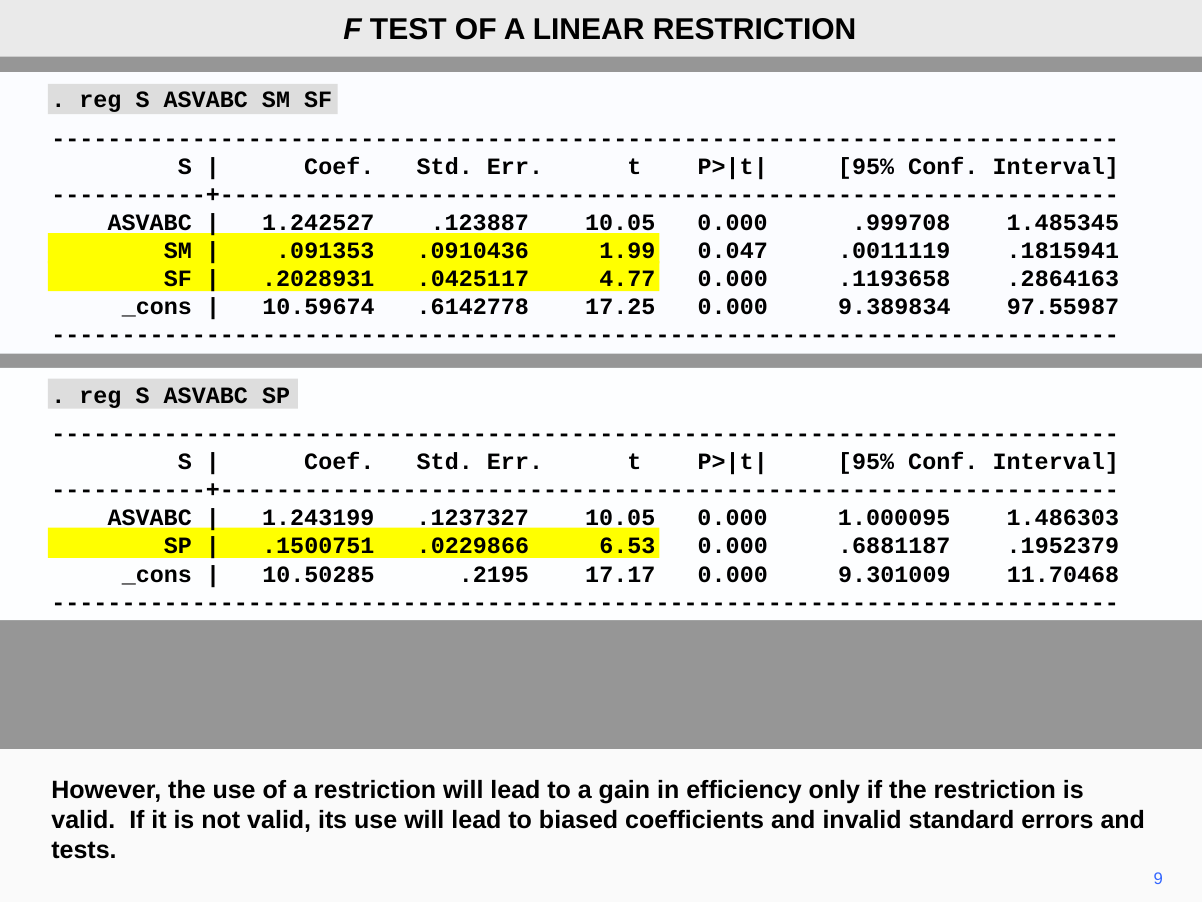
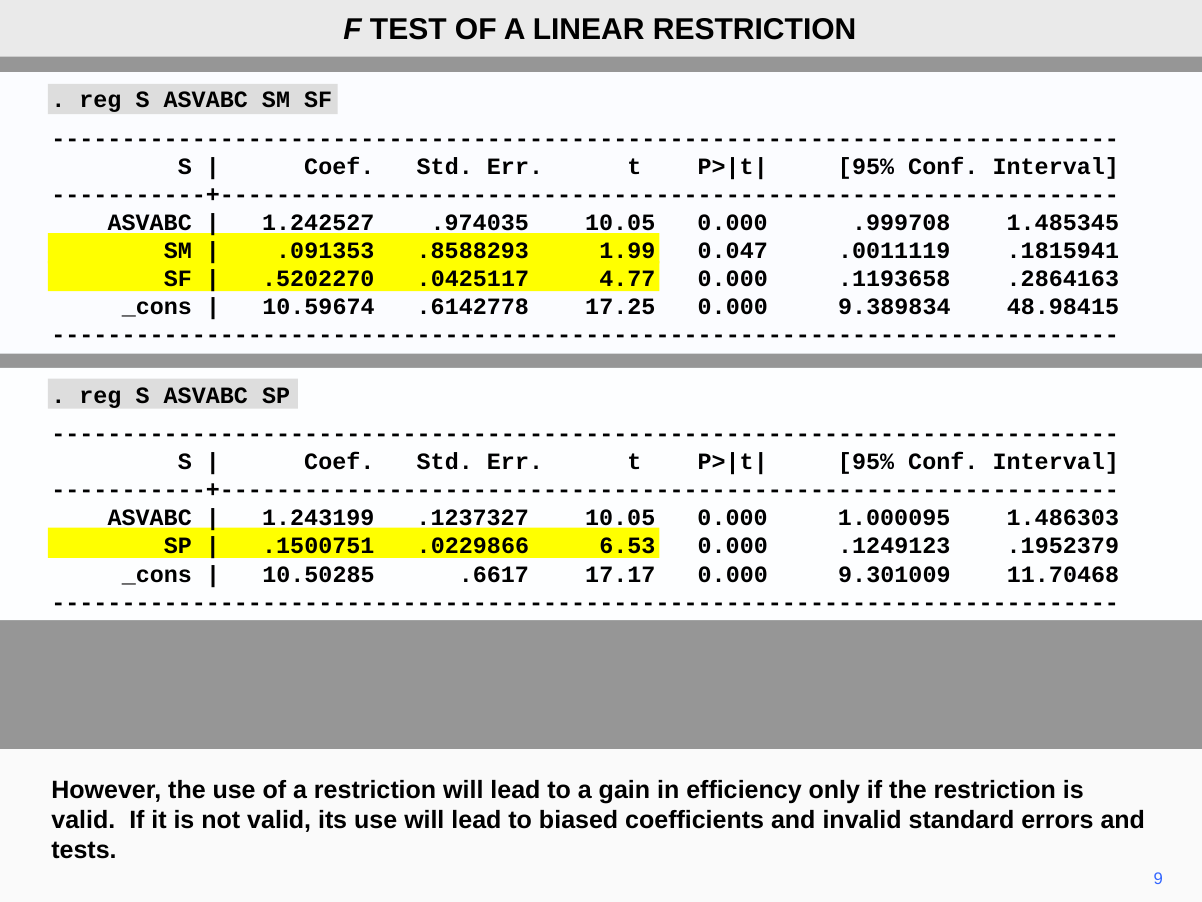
.123887: .123887 -> .974035
.0910436: .0910436 -> .8588293
.2028931: .2028931 -> .5202270
97.55987: 97.55987 -> 48.98415
.6881187: .6881187 -> .1249123
.2195: .2195 -> .6617
